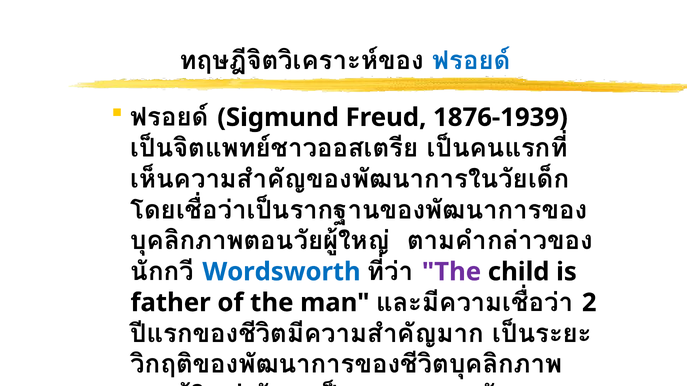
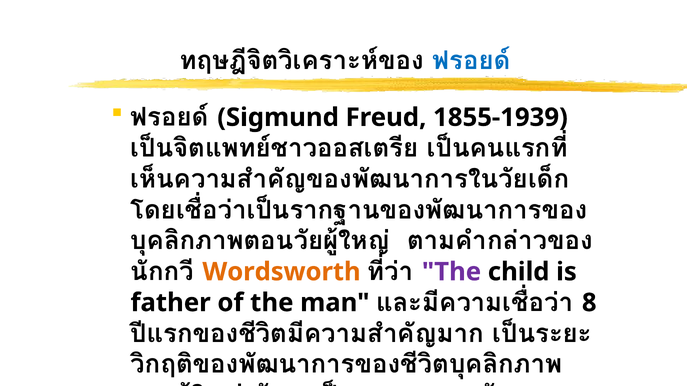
1876-1939: 1876-1939 -> 1855-1939
Wordsworth colour: blue -> orange
2: 2 -> 8
